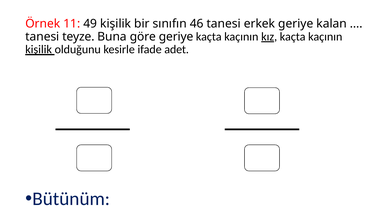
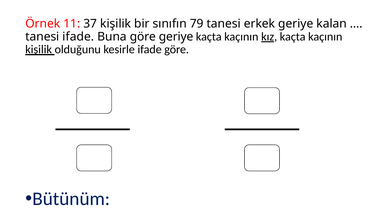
49: 49 -> 37
46: 46 -> 79
tanesi teyze: teyze -> ifade
ifade adet: adet -> göre
